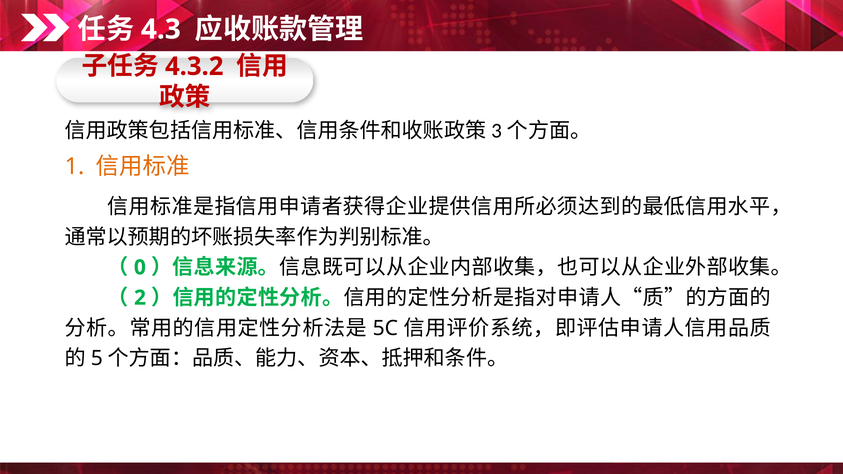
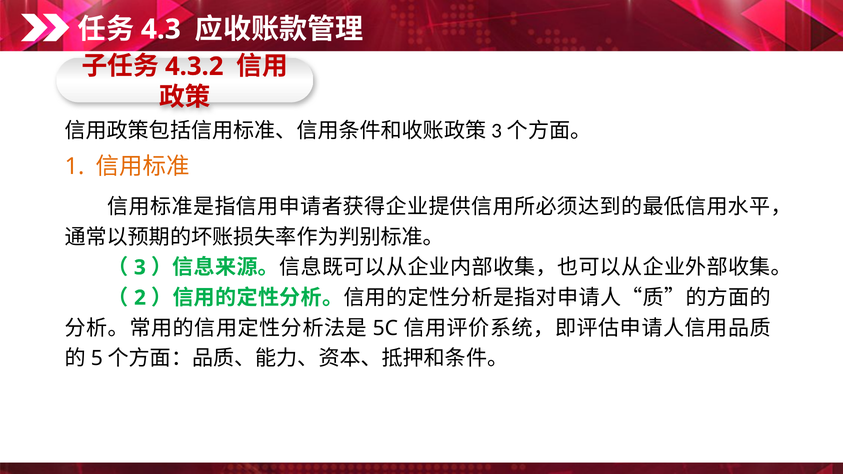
0: 0 -> 3
